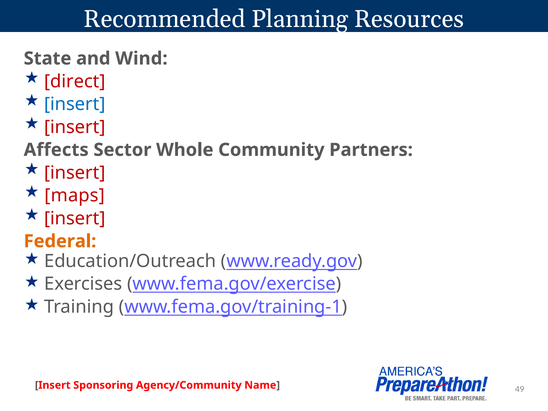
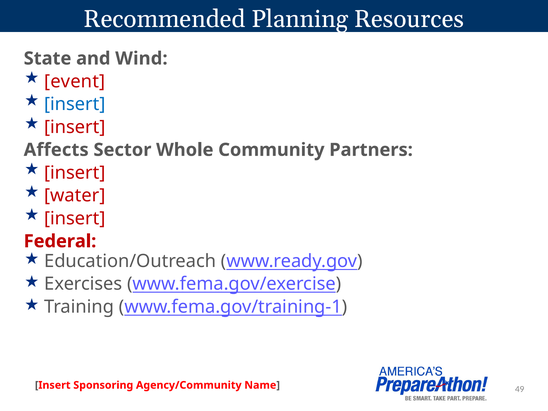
direct: direct -> event
maps: maps -> water
Federal colour: orange -> red
